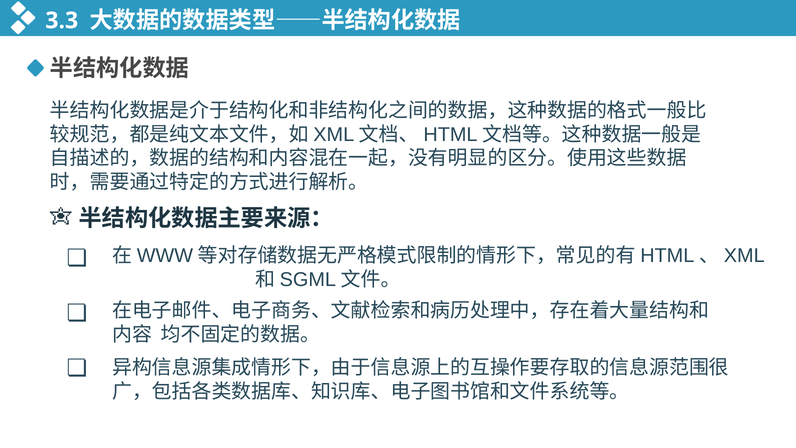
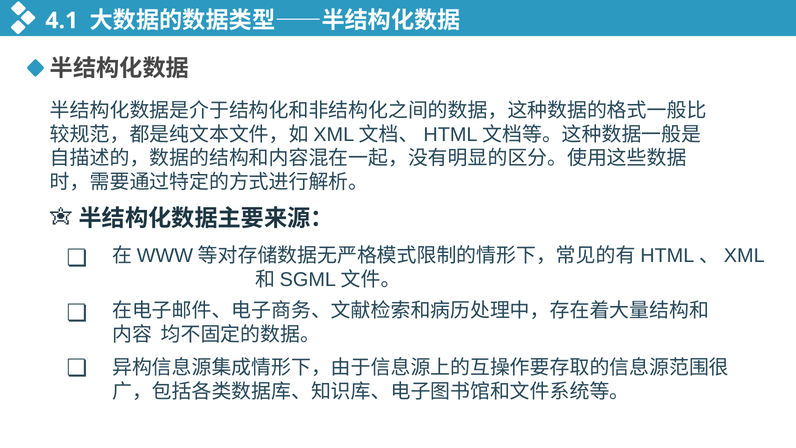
3.3: 3.3 -> 4.1
